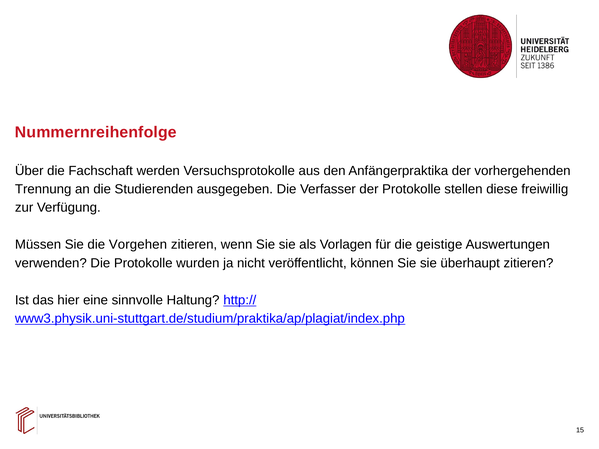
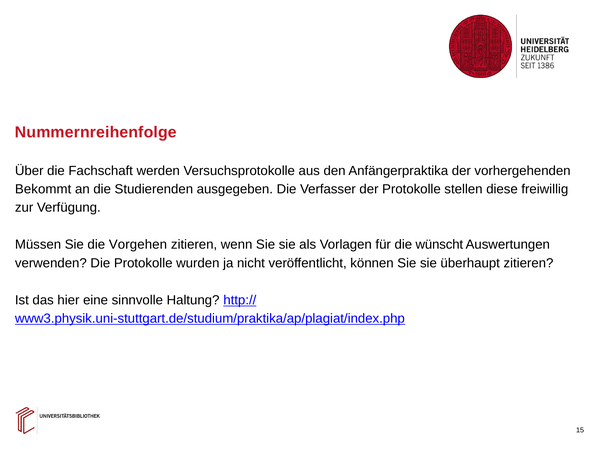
Trennung: Trennung -> Bekommt
geistige: geistige -> wünscht
